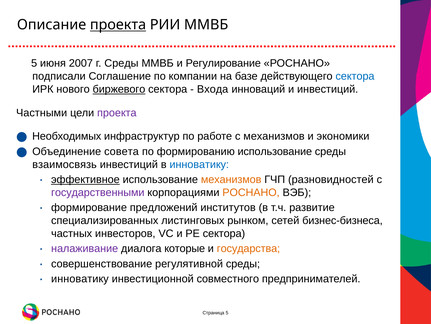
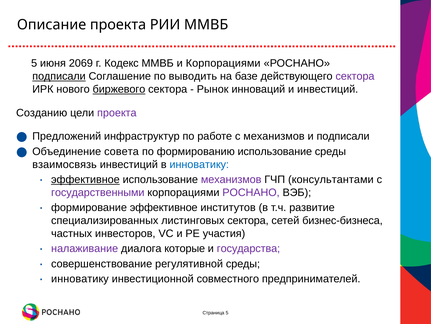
проекта at (118, 25) underline: present -> none
2007: 2007 -> 2069
г Среды: Среды -> Кодекс
и Регулирование: Регулирование -> Корпорациями
подписали at (59, 76) underline: none -> present
компании: компании -> выводить
сектора at (355, 76) colour: blue -> purple
Входа: Входа -> Рынок
Частными: Частными -> Созданию
Необходимых: Необходимых -> Предложений
и экономики: экономики -> подписали
механизмов at (231, 179) colour: orange -> purple
разновидностей: разновидностей -> консультантами
РОСНАНО at (251, 192) colour: orange -> purple
формирование предложений: предложений -> эффективное
листинговых рынком: рынком -> сектора
PE сектора: сектора -> участия
государства colour: orange -> purple
